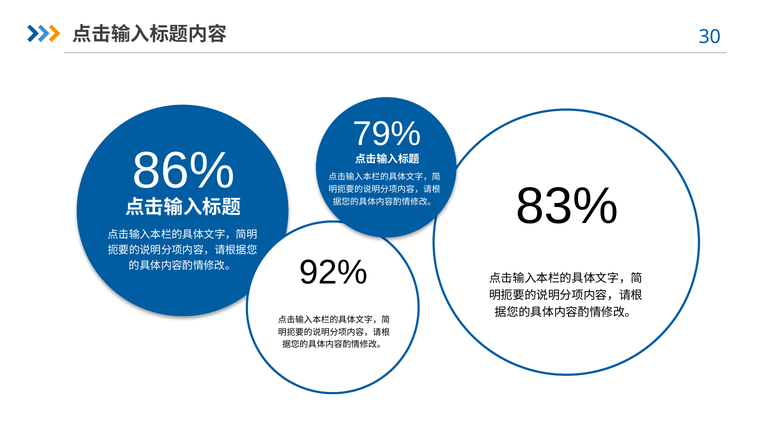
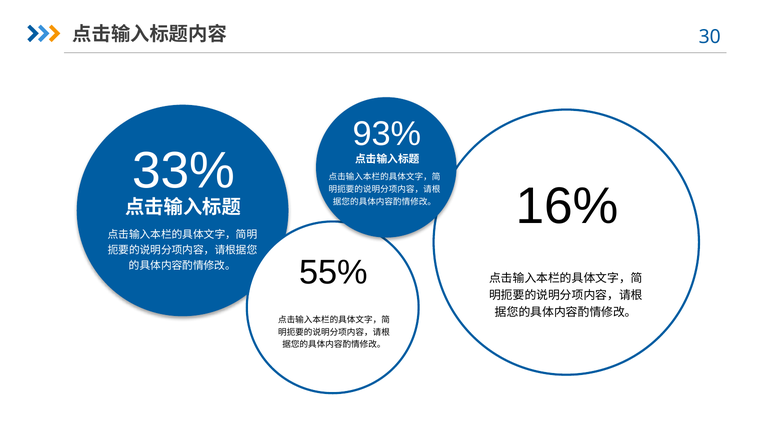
79%: 79% -> 93%
86%: 86% -> 33%
83%: 83% -> 16%
92%: 92% -> 55%
